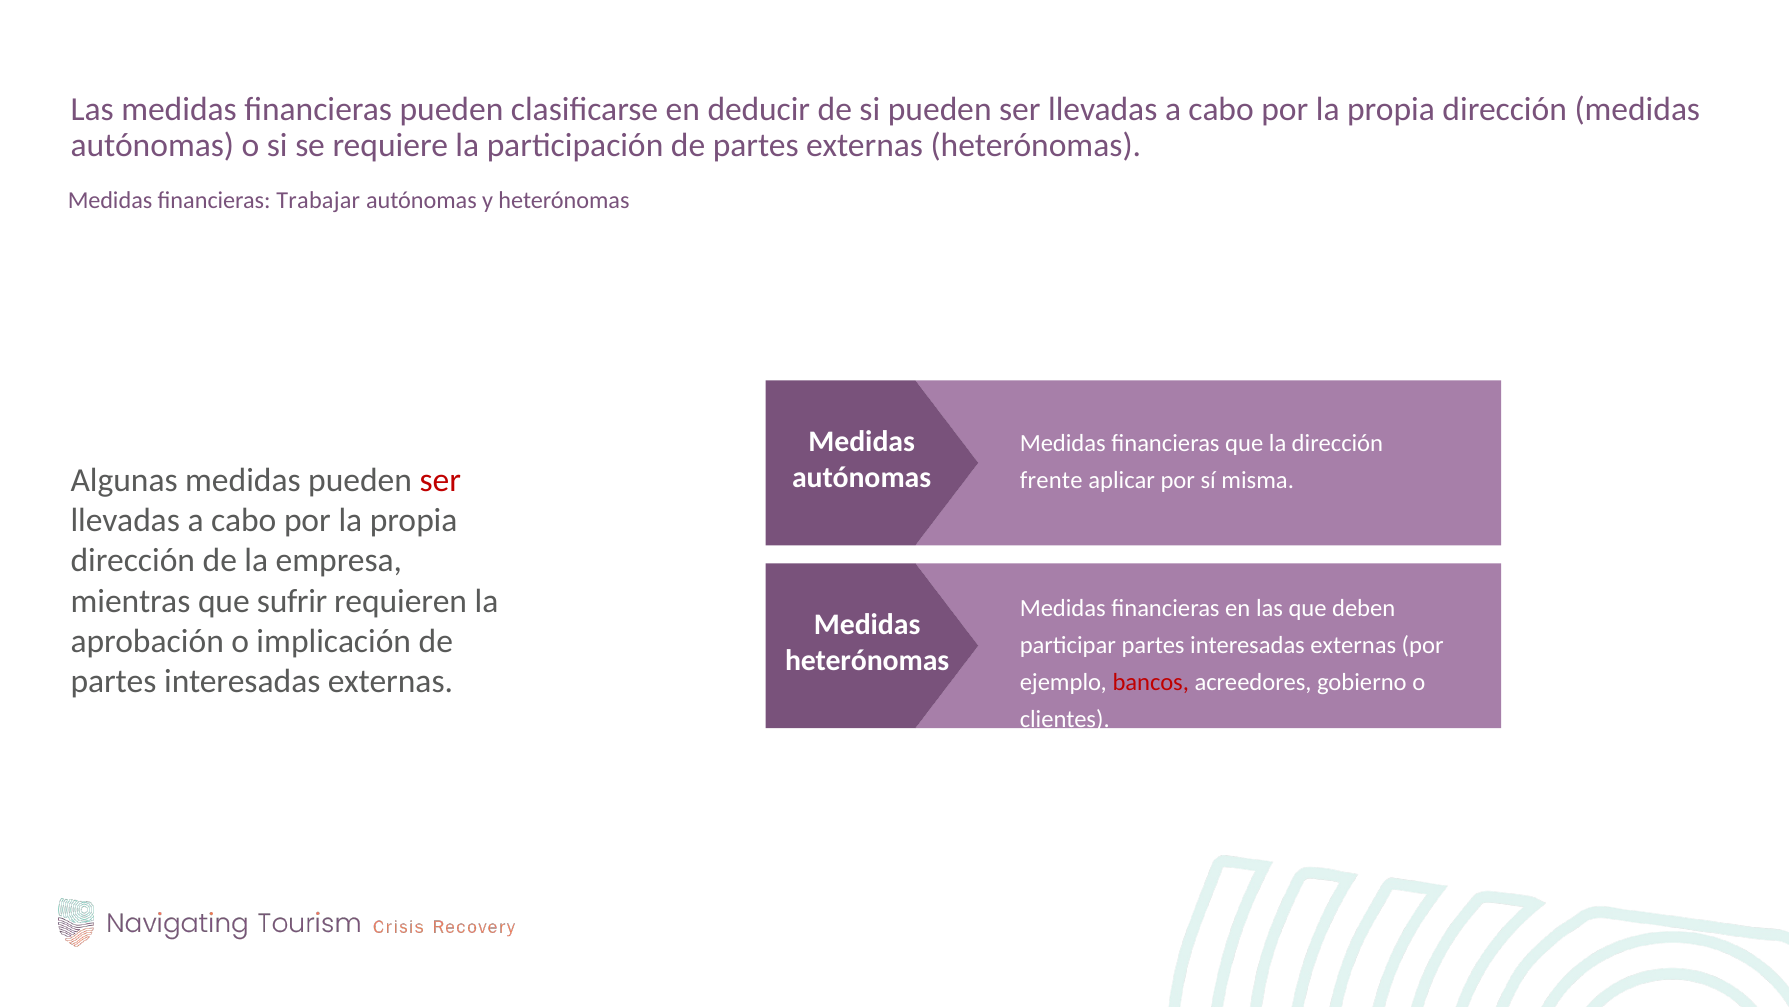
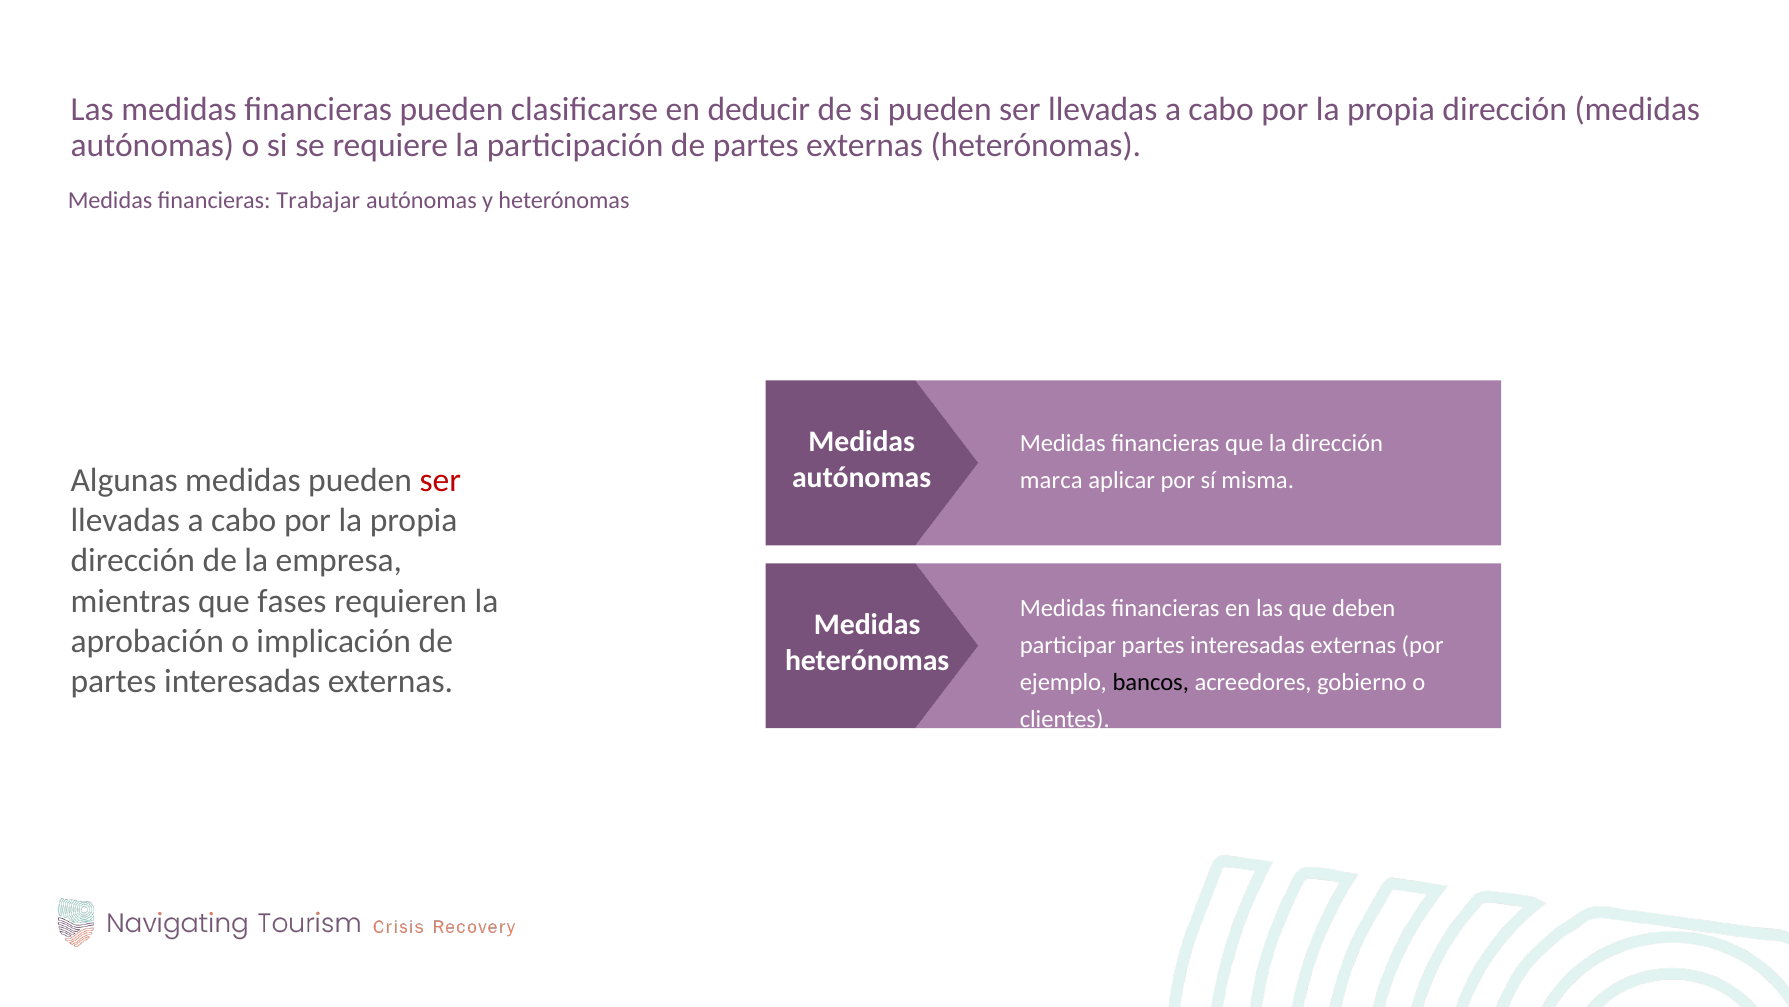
frente: frente -> marca
sufrir: sufrir -> fases
bancos colour: red -> black
